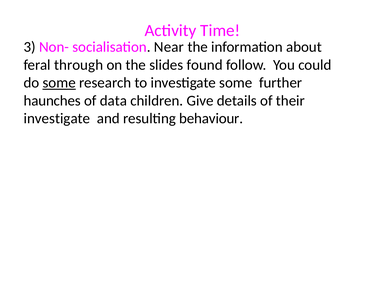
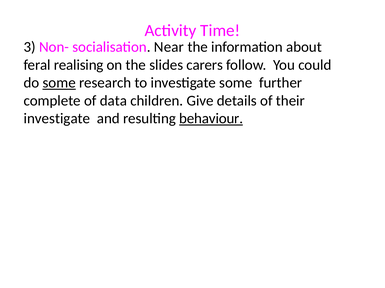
through: through -> realising
found: found -> carers
haunches: haunches -> complete
behaviour underline: none -> present
